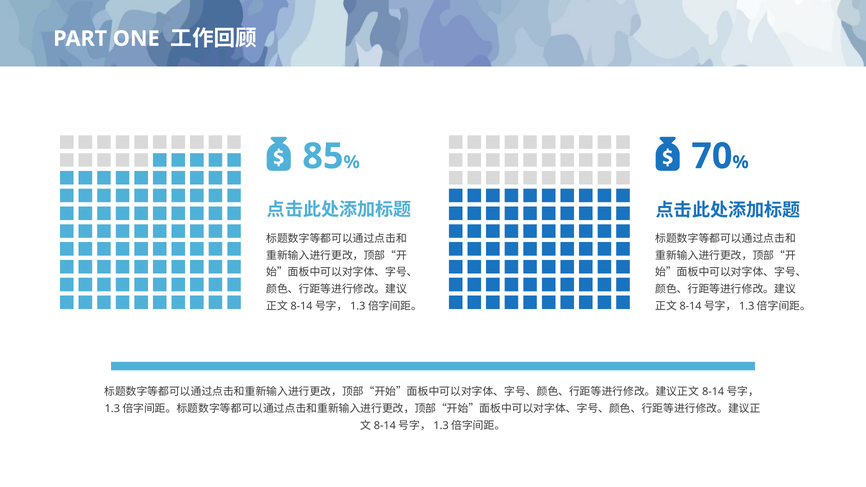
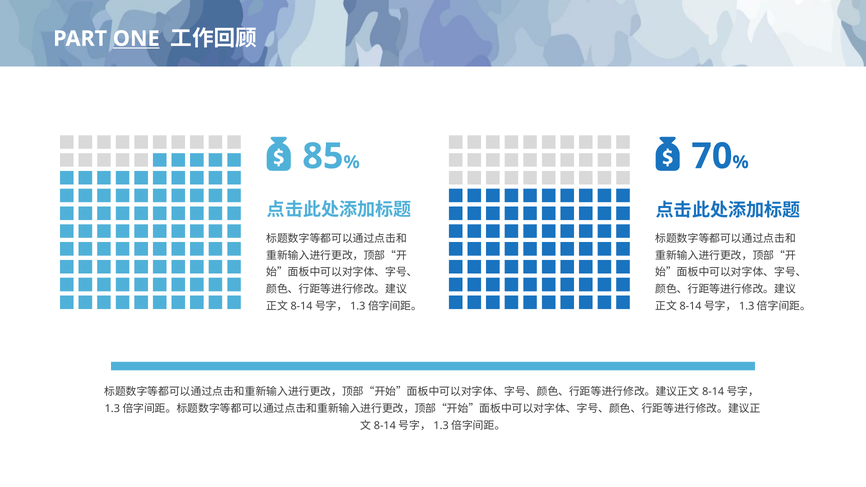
ONE underline: none -> present
